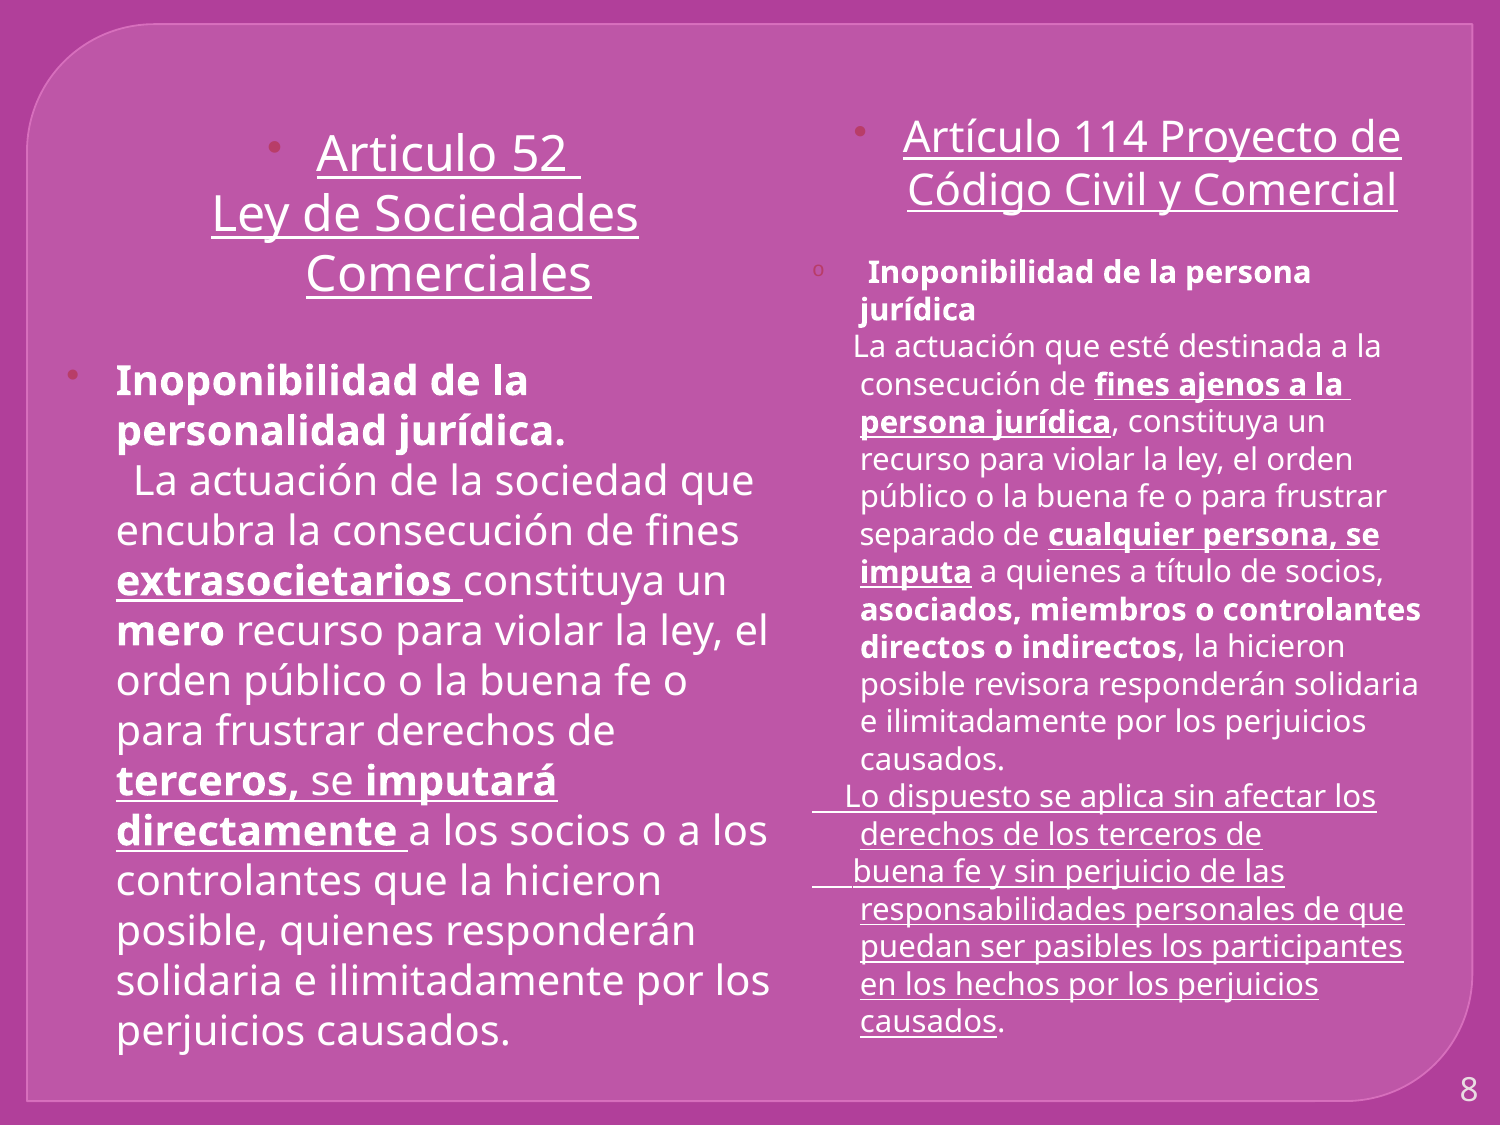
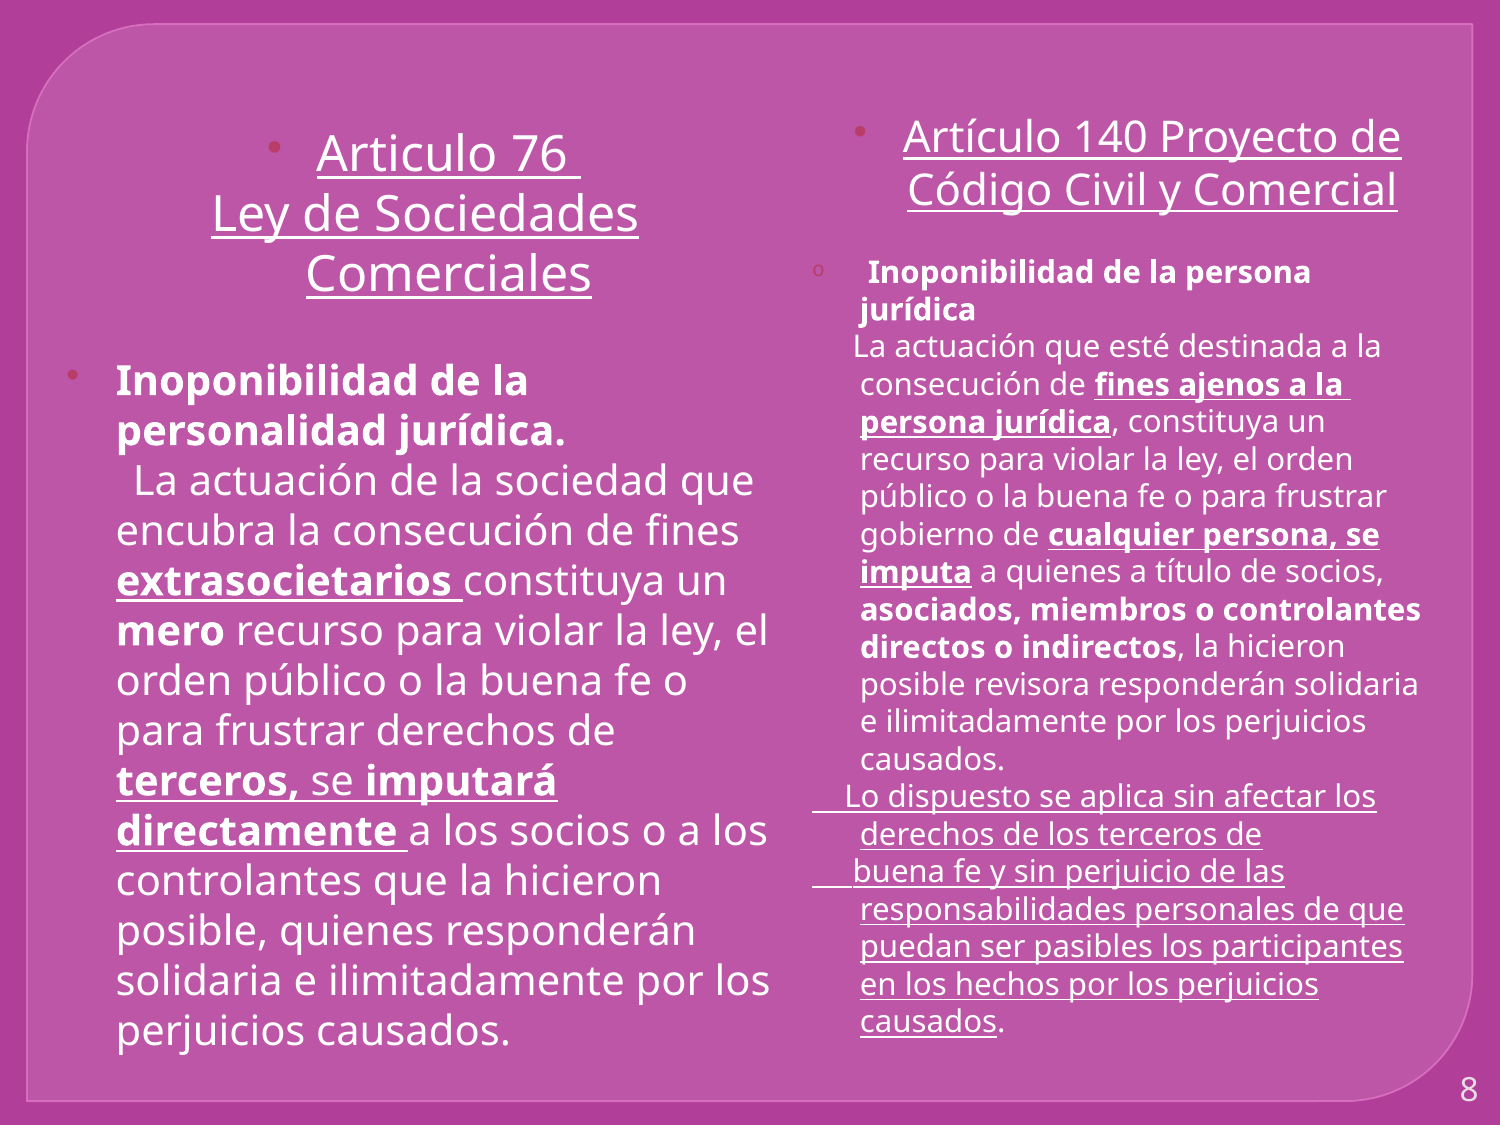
114: 114 -> 140
52: 52 -> 76
separado: separado -> gobierno
